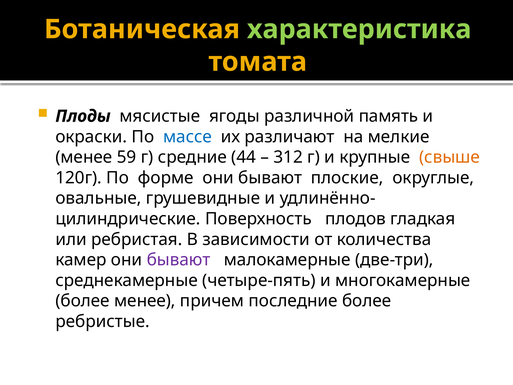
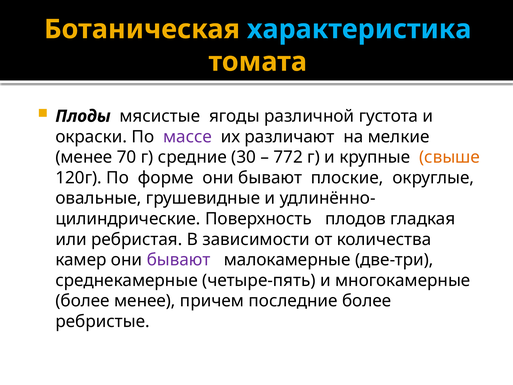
характеристика colour: light green -> light blue
память: память -> густота
массе colour: blue -> purple
59: 59 -> 70
44: 44 -> 30
312: 312 -> 772
